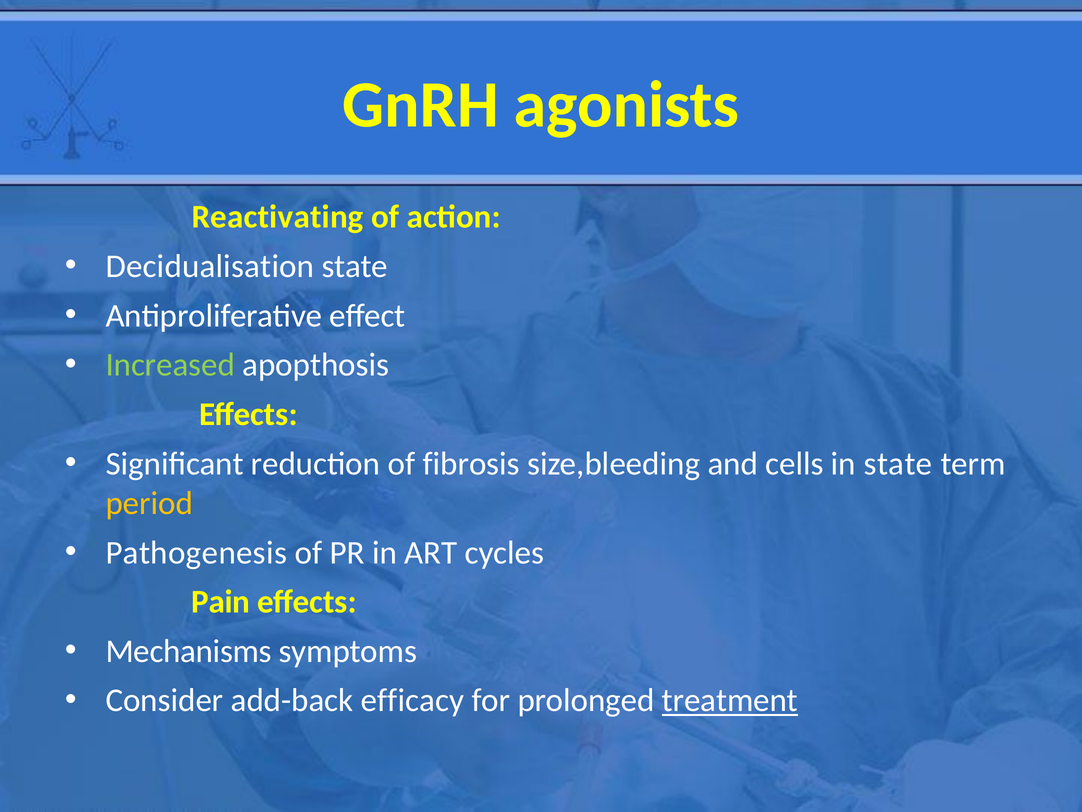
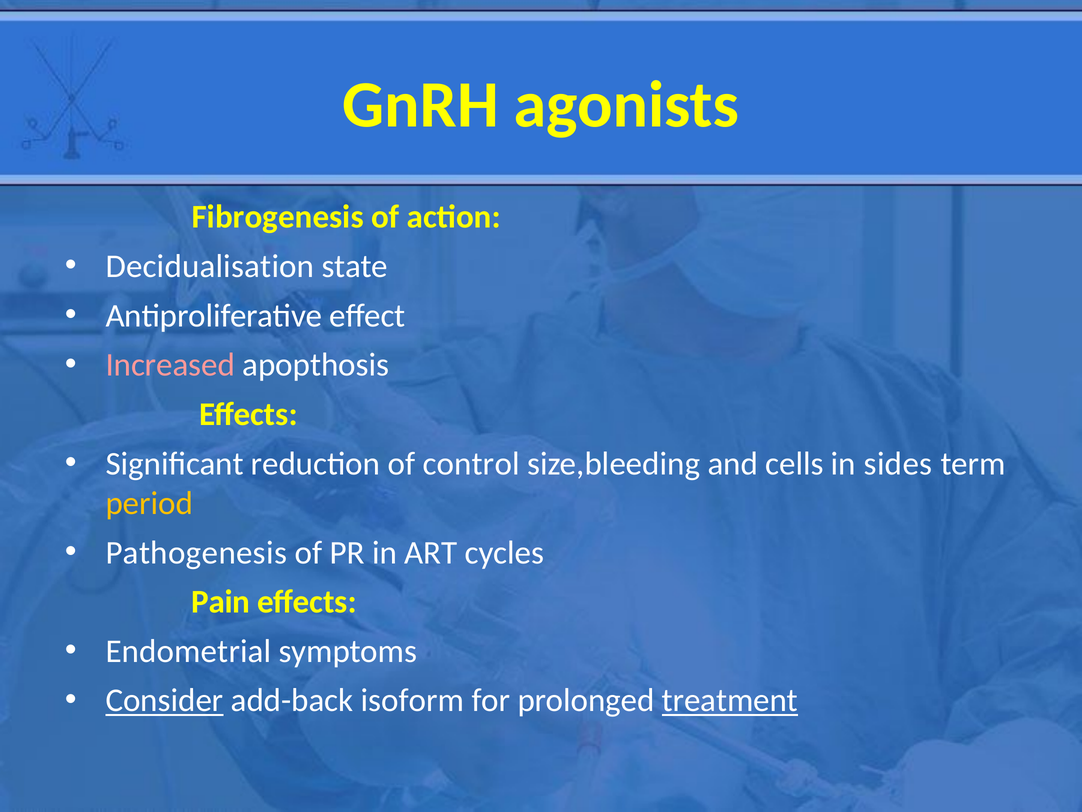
Reactivating: Reactivating -> Fibrogenesis
Increased colour: light green -> pink
fibrosis: fibrosis -> control
in state: state -> sides
Mechanisms: Mechanisms -> Endometrial
Consider underline: none -> present
efficacy: efficacy -> isoform
